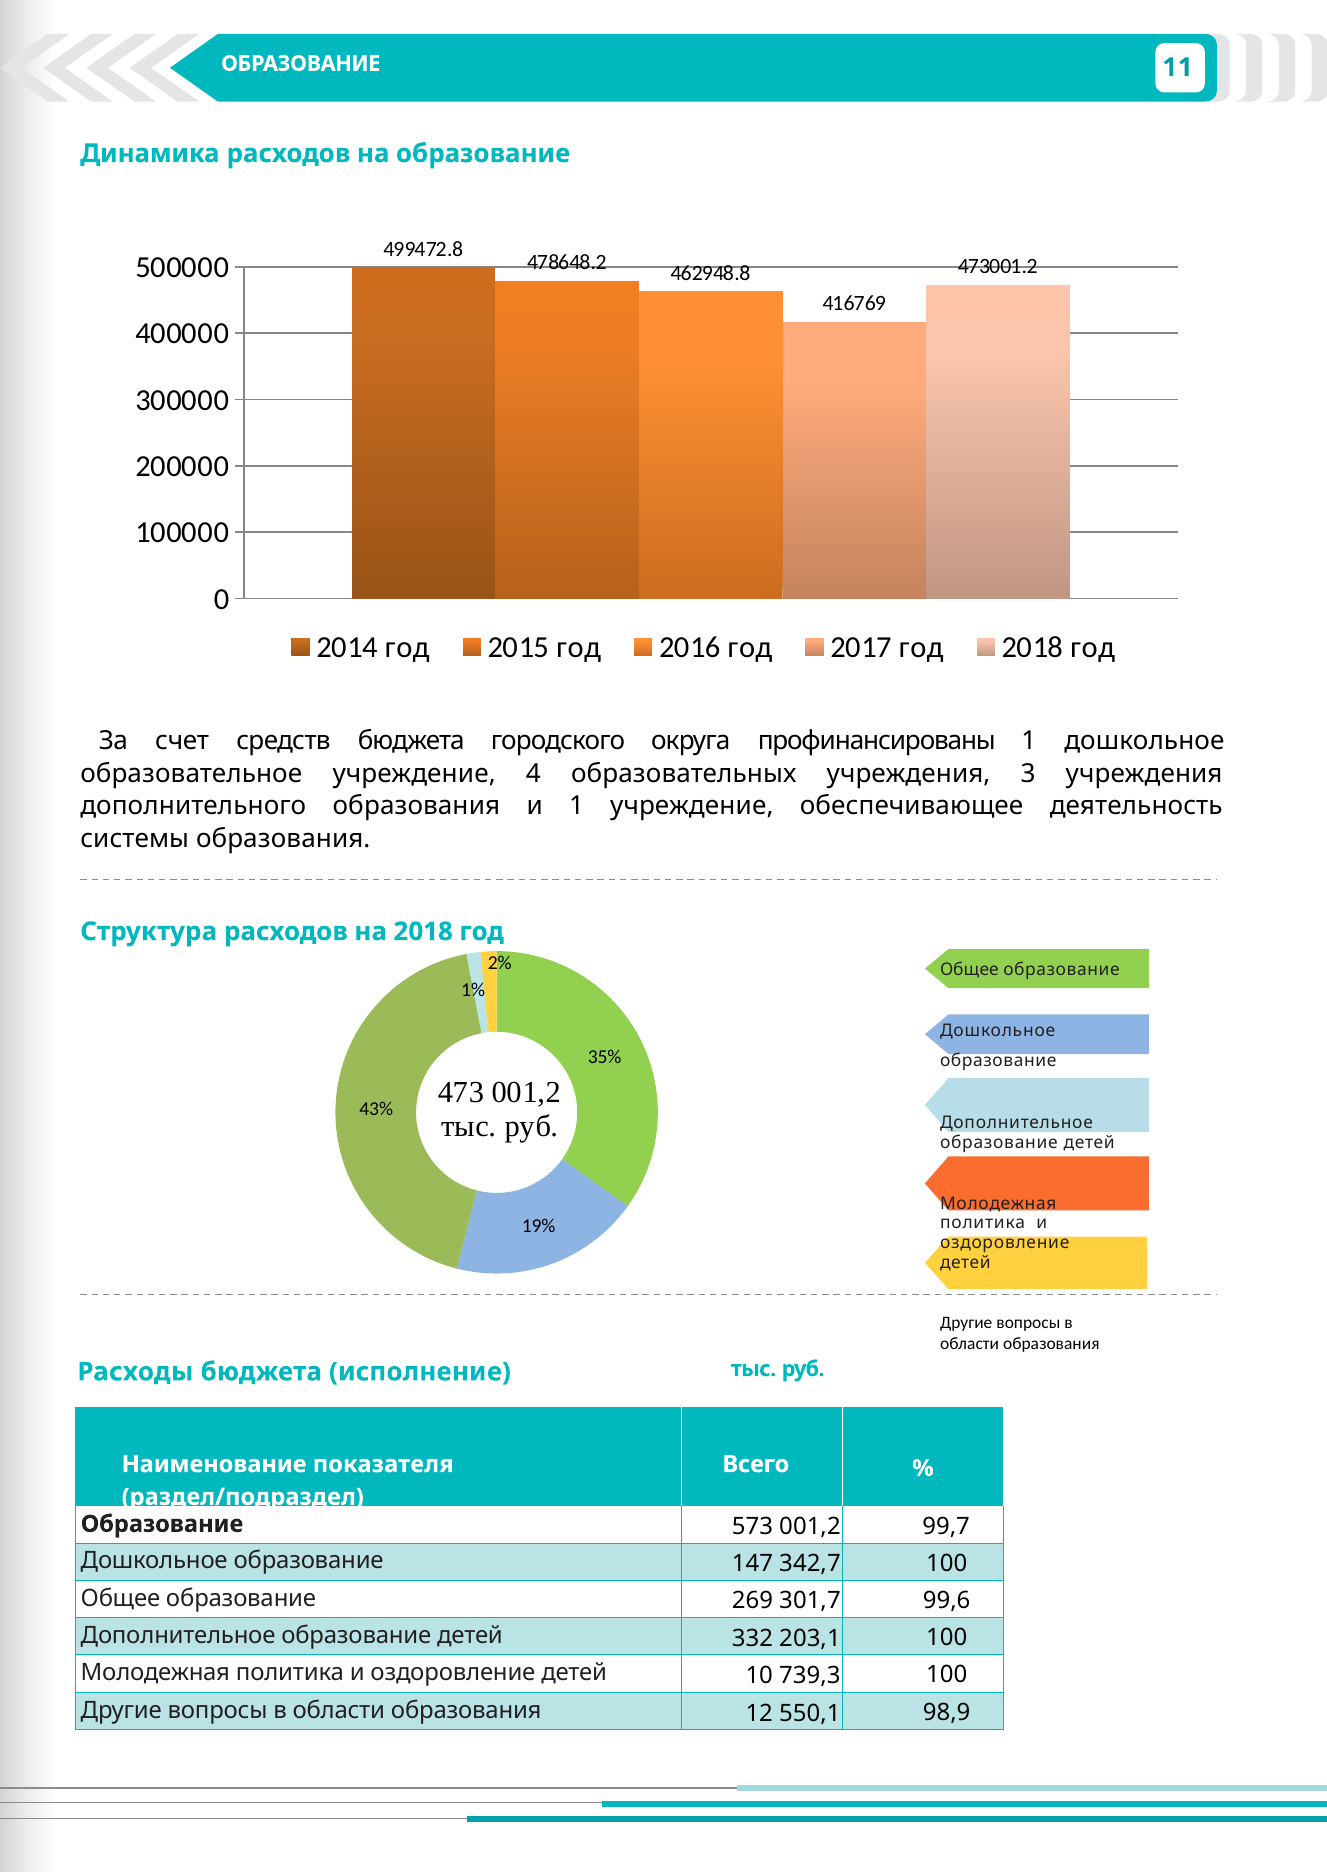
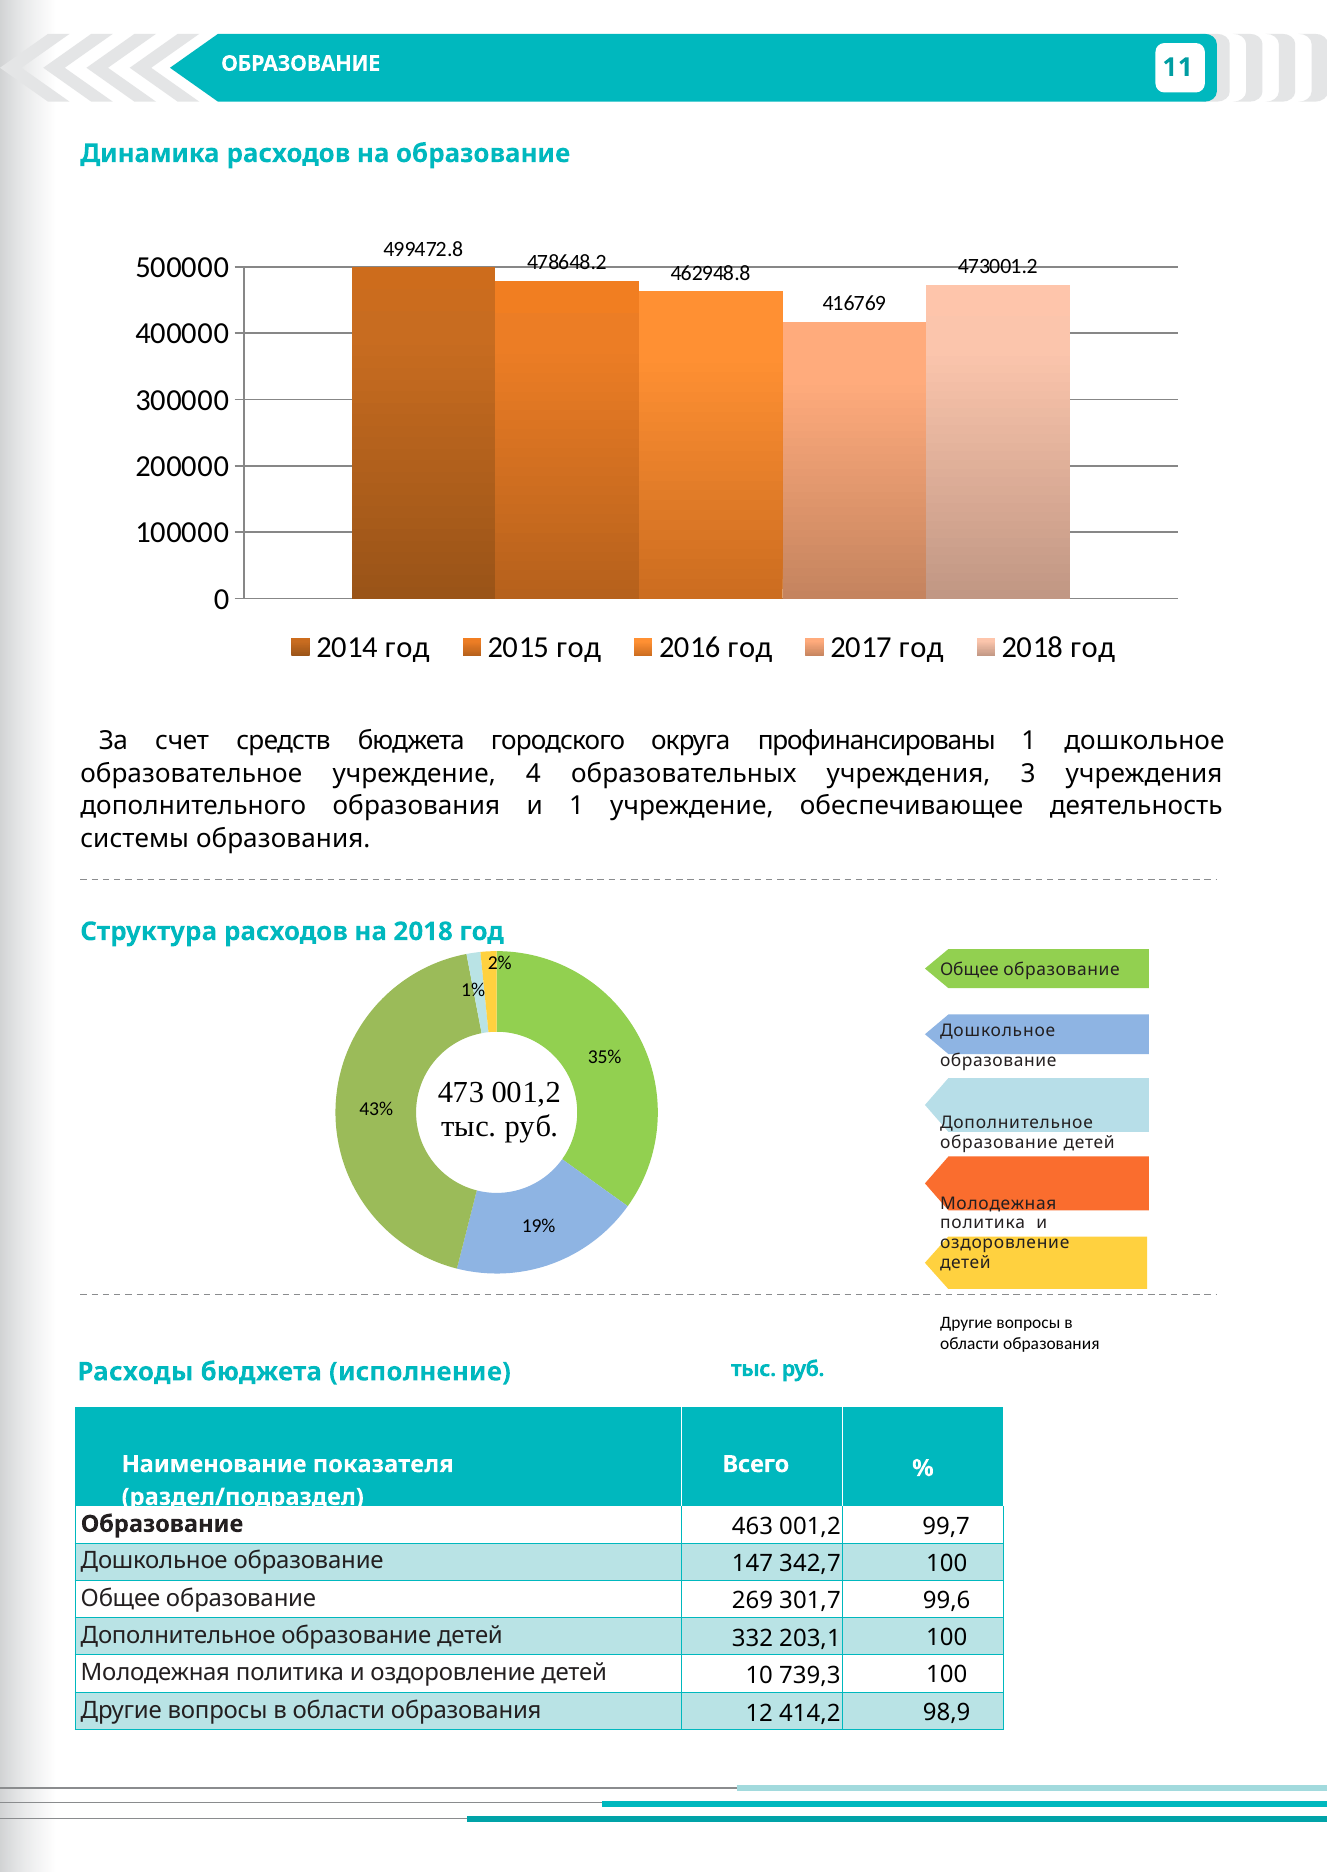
573: 573 -> 463
550,1: 550,1 -> 414,2
